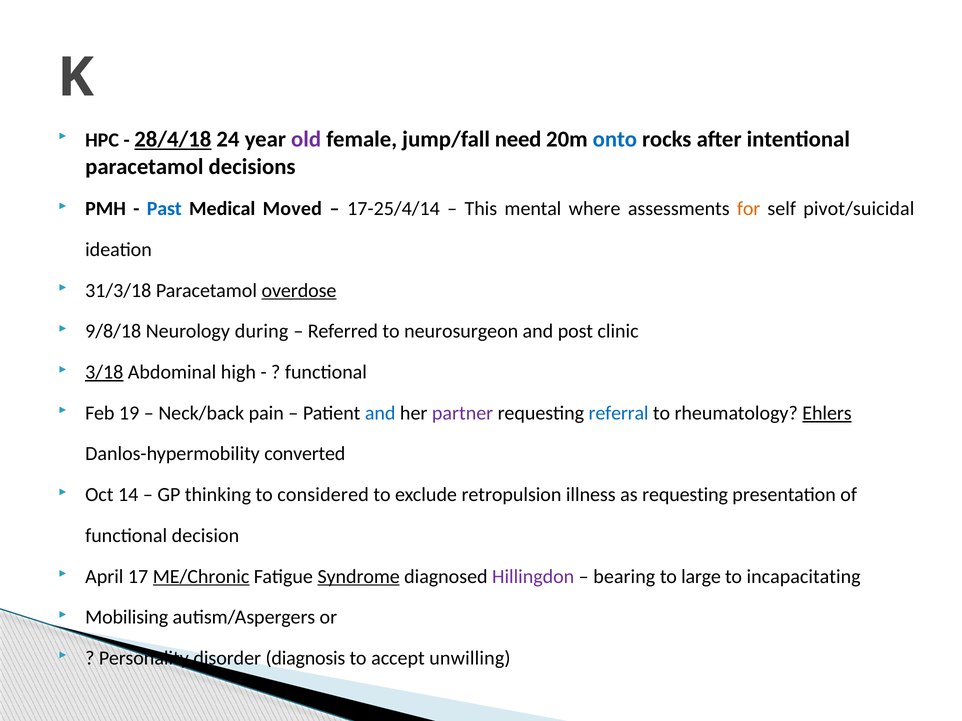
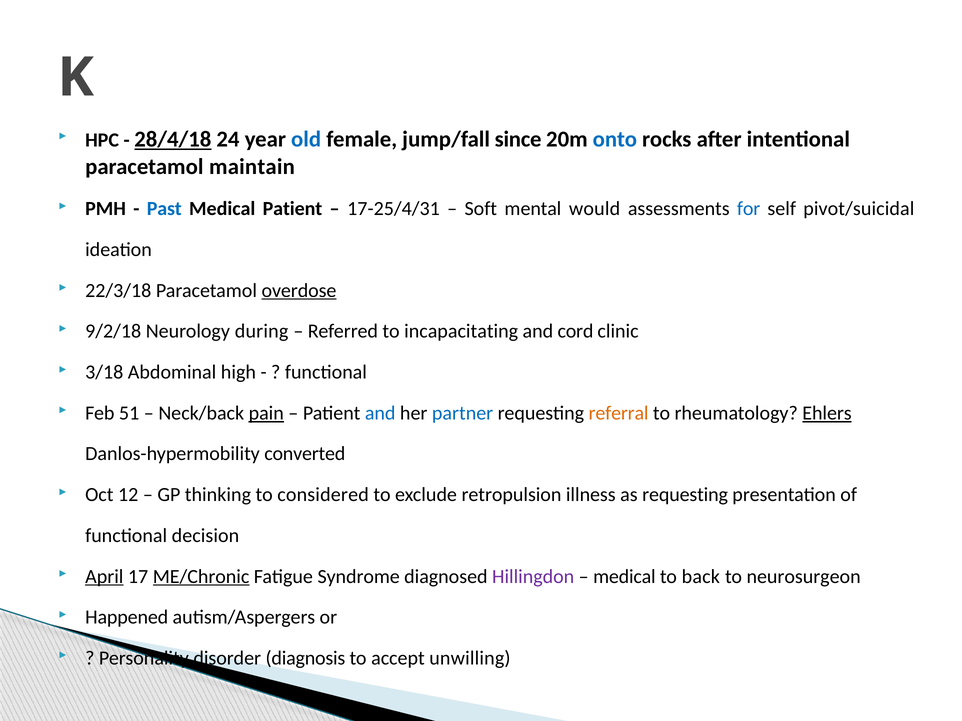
old colour: purple -> blue
need: need -> since
decisions: decisions -> maintain
Medical Moved: Moved -> Patient
17-25/4/14: 17-25/4/14 -> 17-25/4/31
This: This -> Soft
where: where -> would
for colour: orange -> blue
31/3/18: 31/3/18 -> 22/3/18
9/8/18: 9/8/18 -> 9/2/18
neurosurgeon: neurosurgeon -> incapacitating
post: post -> cord
3/18 underline: present -> none
19: 19 -> 51
pain underline: none -> present
partner colour: purple -> blue
referral colour: blue -> orange
14: 14 -> 12
April underline: none -> present
Syndrome underline: present -> none
bearing at (624, 577): bearing -> medical
large: large -> back
incapacitating: incapacitating -> neurosurgeon
Mobilising: Mobilising -> Happened
